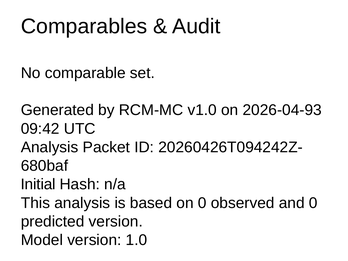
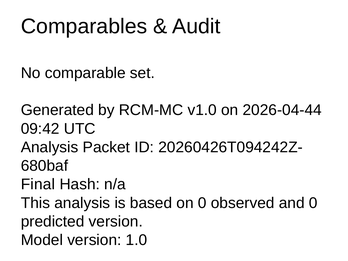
2026-04-93: 2026-04-93 -> 2026-04-44
Initial: Initial -> Final
